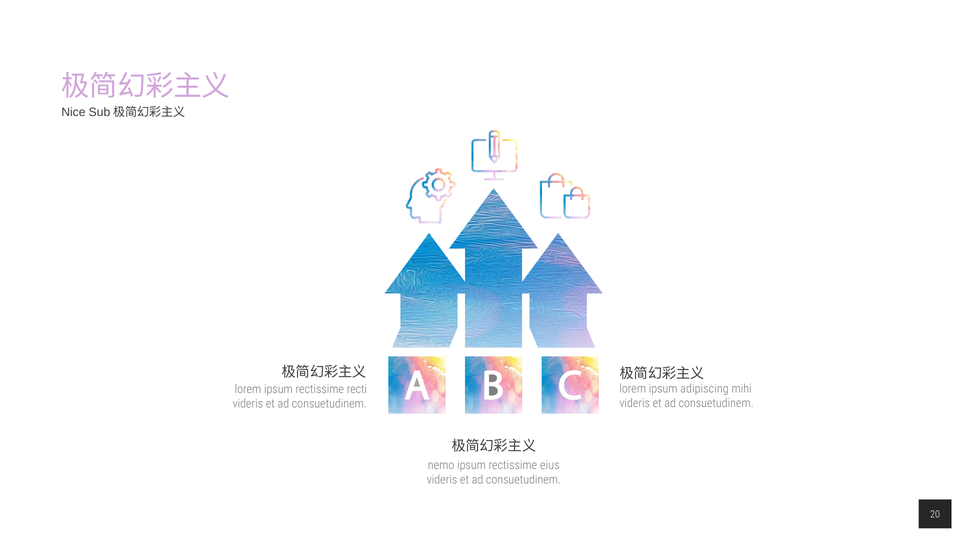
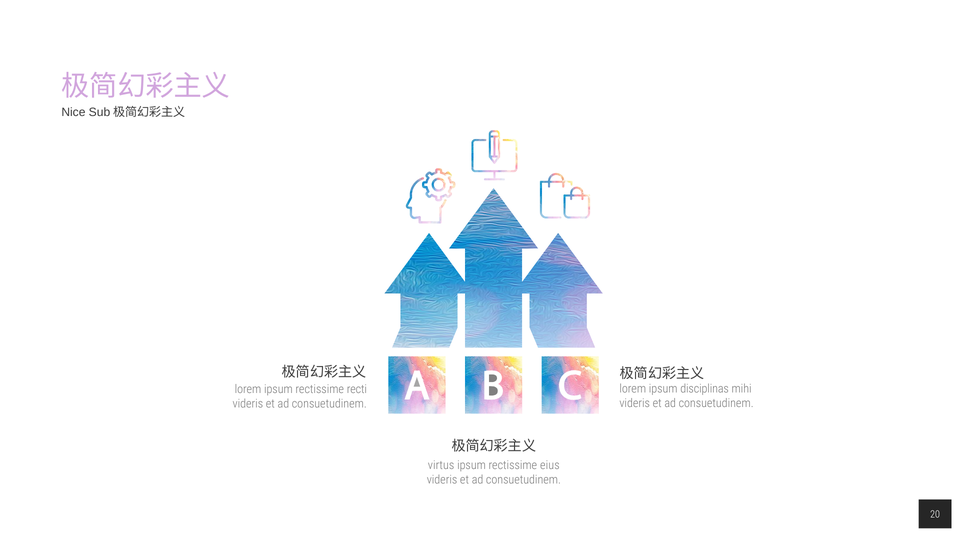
adipiscing: adipiscing -> disciplinas
nemo: nemo -> virtus
